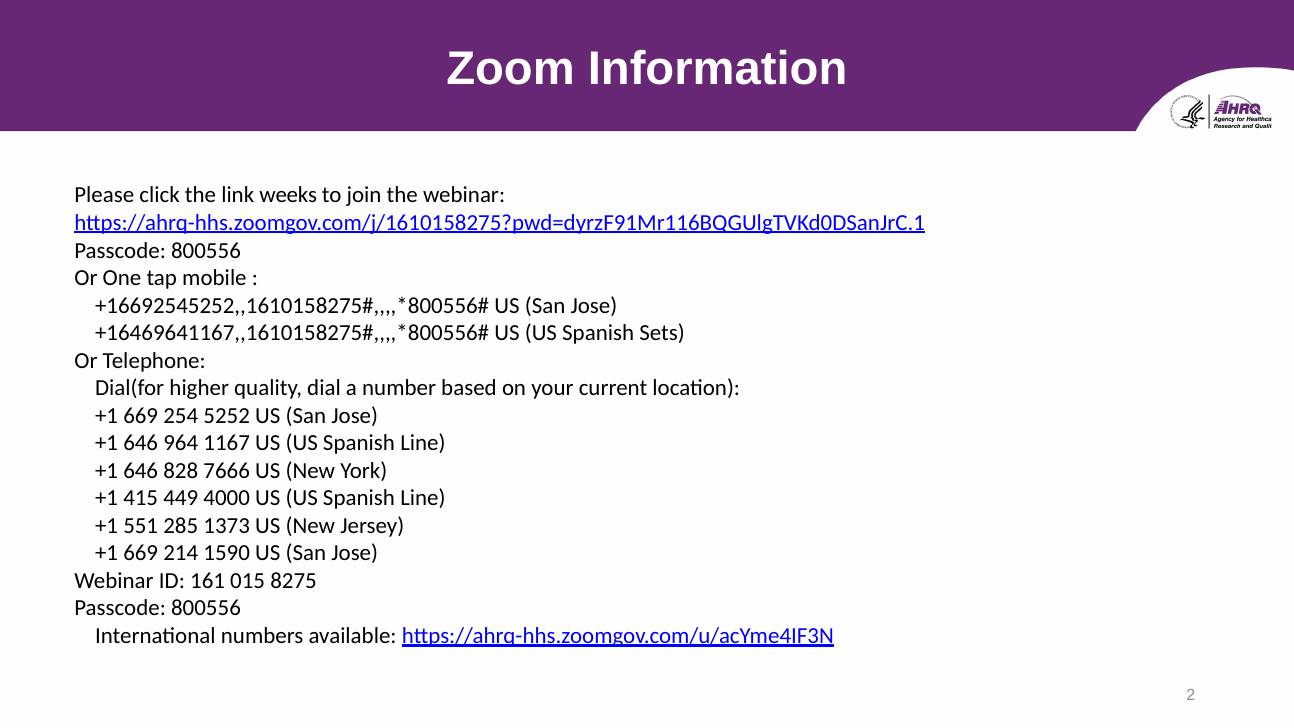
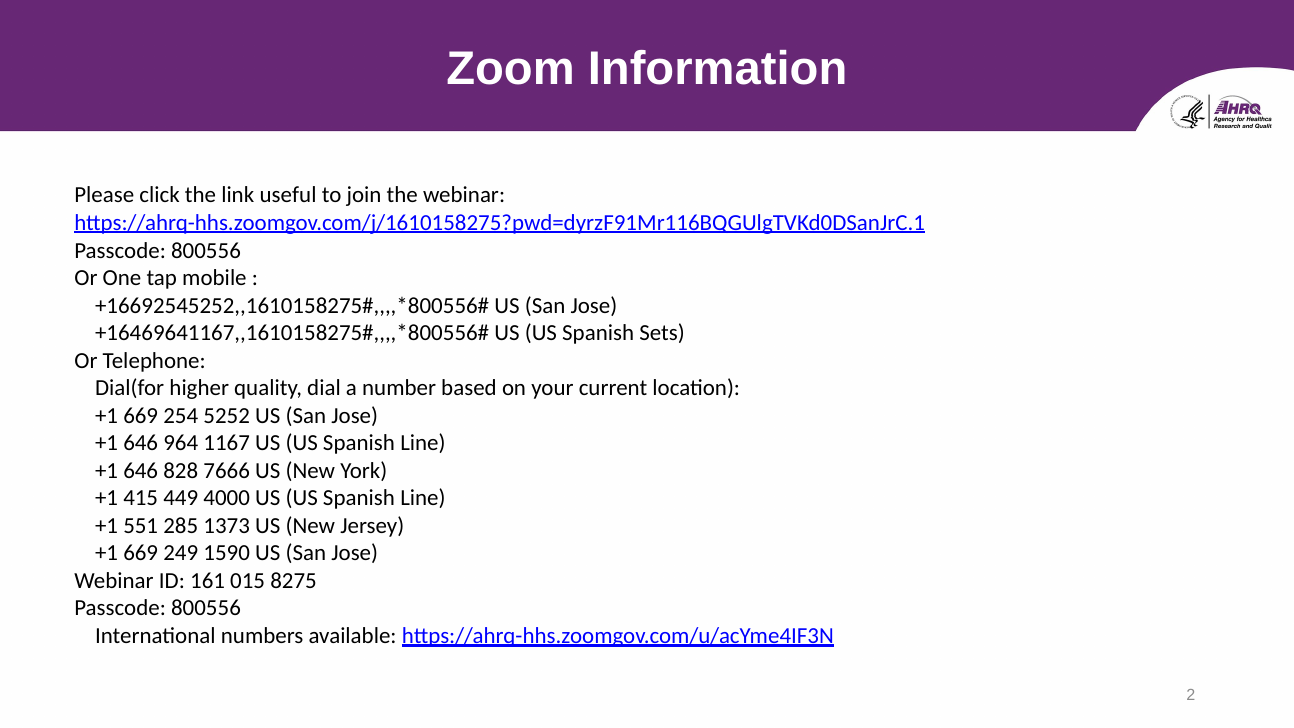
weeks: weeks -> useful
214: 214 -> 249
